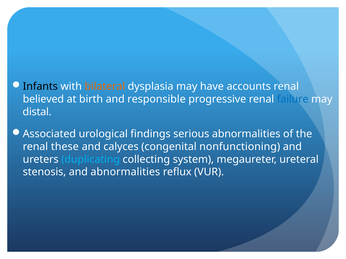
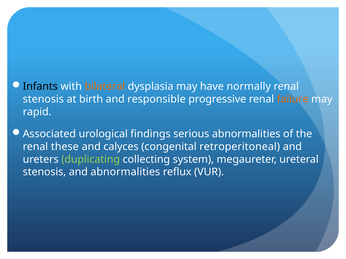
accounts: accounts -> normally
believed at (43, 99): believed -> stenosis
failure colour: blue -> orange
distal: distal -> rapid
nonfunctioning: nonfunctioning -> retroperitoneal
duplicating colour: light blue -> light green
